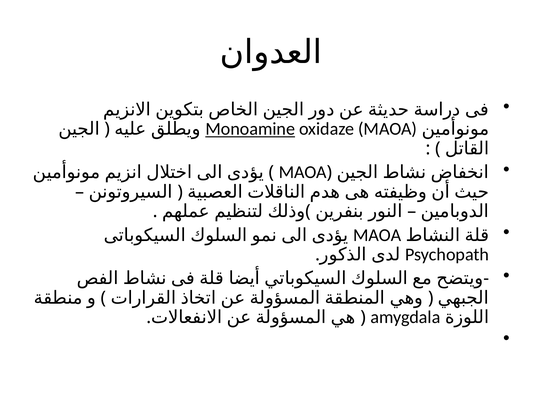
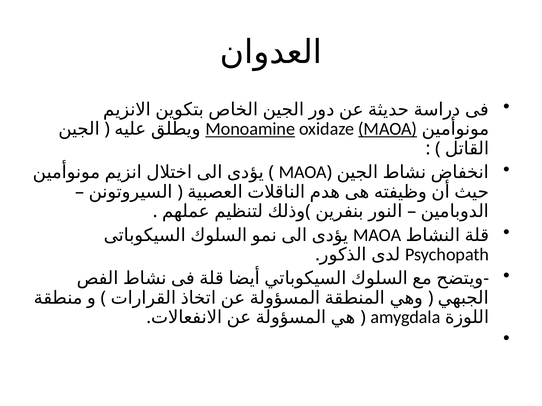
MAOA at (388, 129) underline: none -> present
